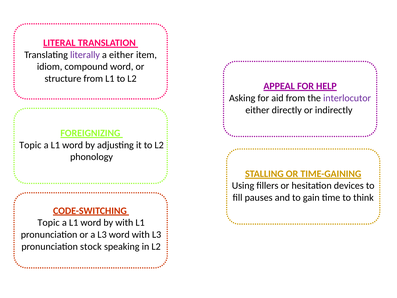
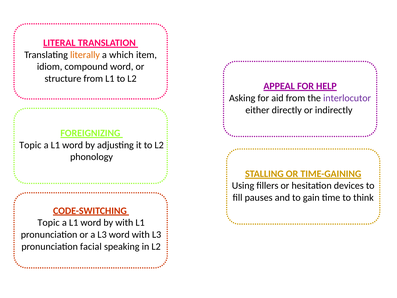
literally colour: purple -> orange
a either: either -> which
stock: stock -> facial
